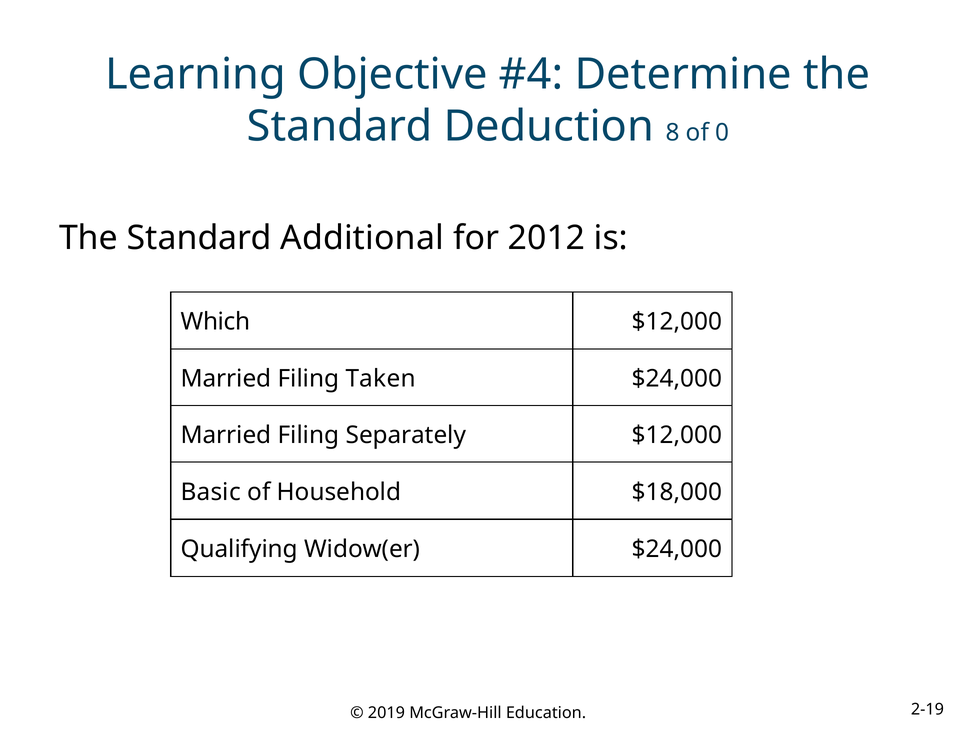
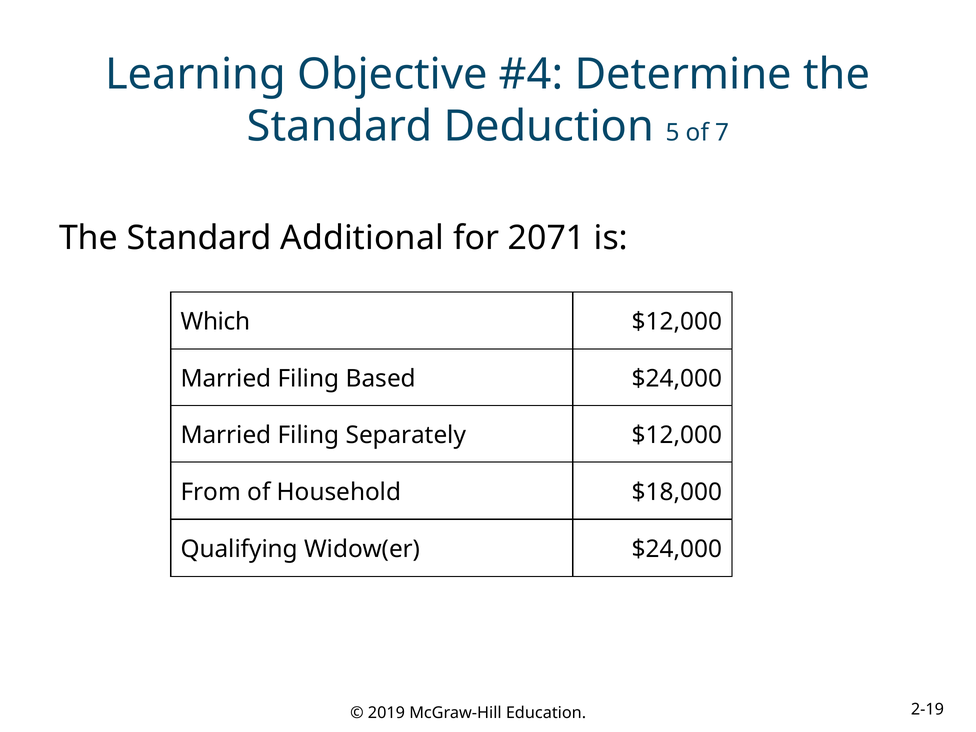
8: 8 -> 5
0: 0 -> 7
2012: 2012 -> 2071
Taken: Taken -> Based
Basic: Basic -> From
